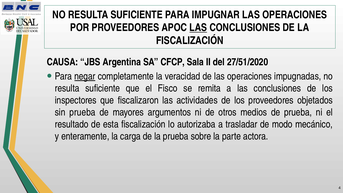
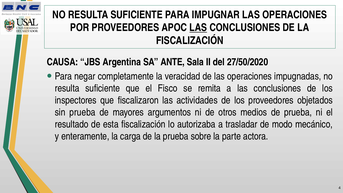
CFCP: CFCP -> ANTE
27/51/2020: 27/51/2020 -> 27/50/2020
negar underline: present -> none
